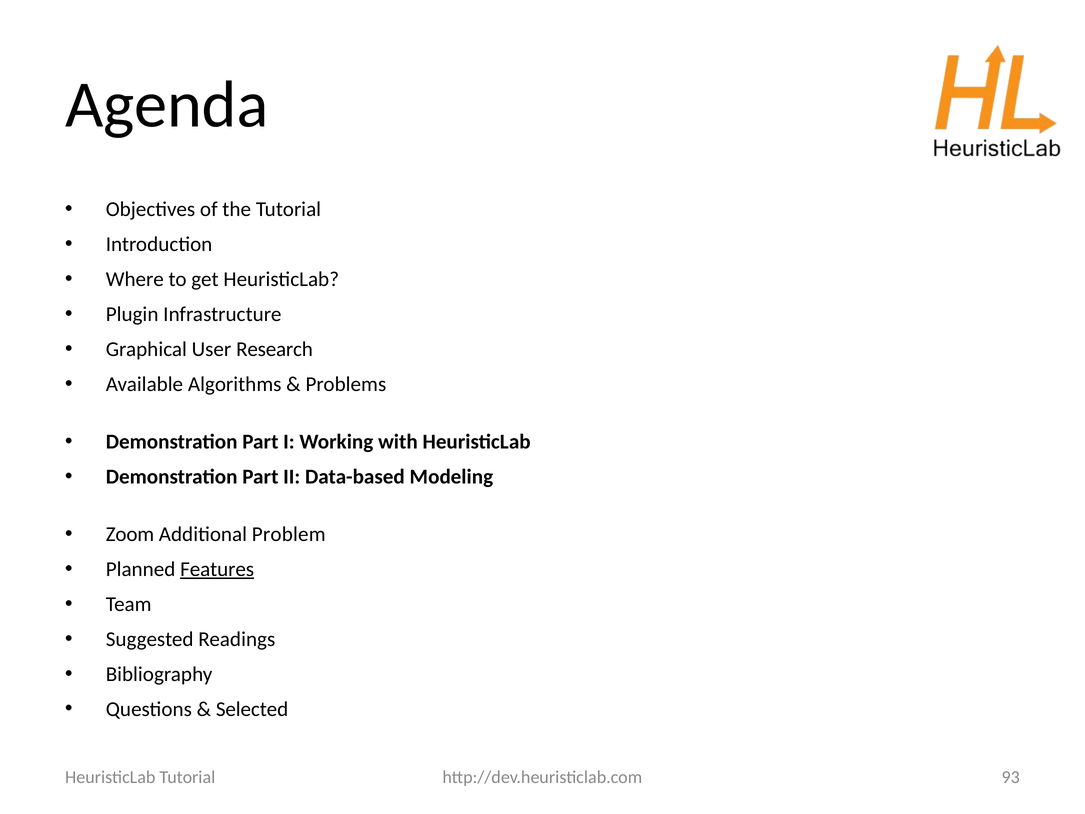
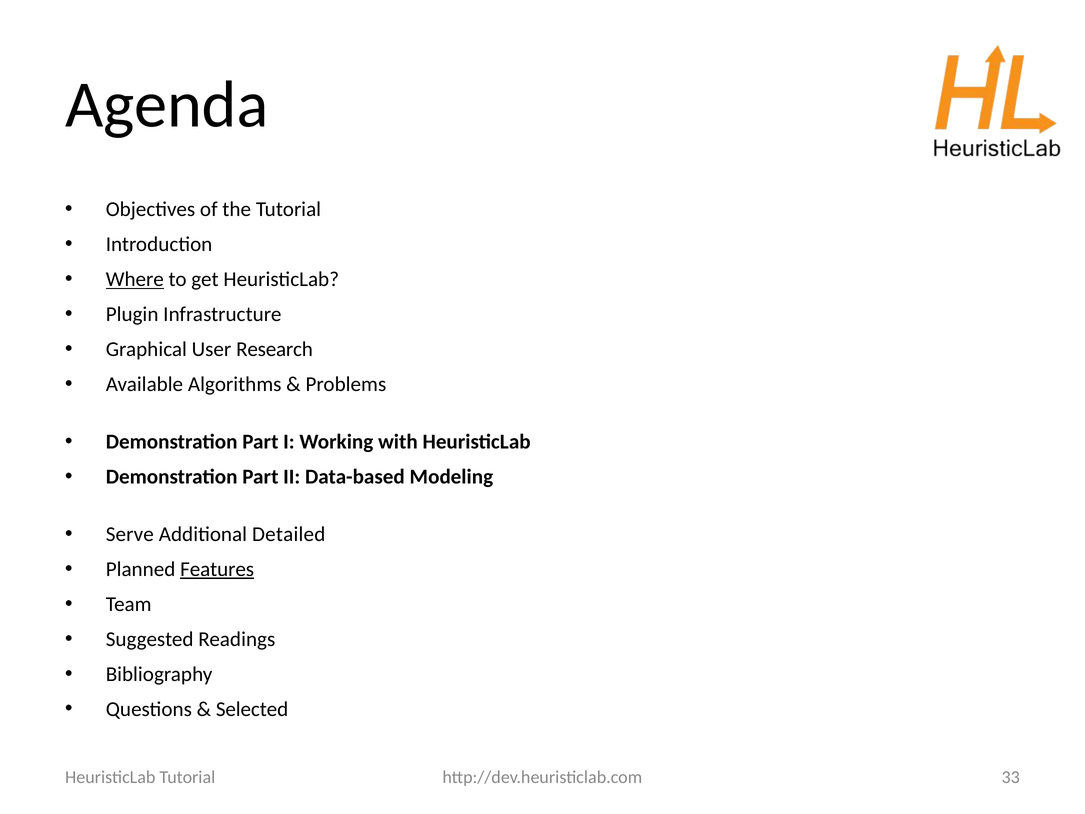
Where underline: none -> present
Zoom: Zoom -> Serve
Problem: Problem -> Detailed
93: 93 -> 33
